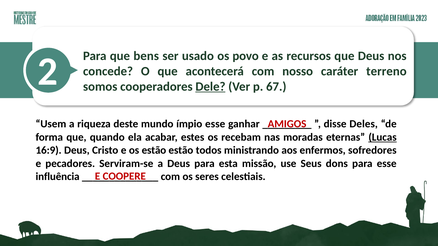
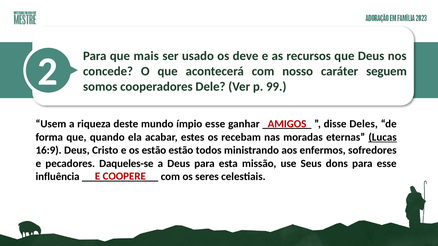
bens: bens -> mais
povo: povo -> deve
terreno: terreno -> seguem
Dele underline: present -> none
67: 67 -> 99
Serviram-se: Serviram-se -> Daqueles-se
